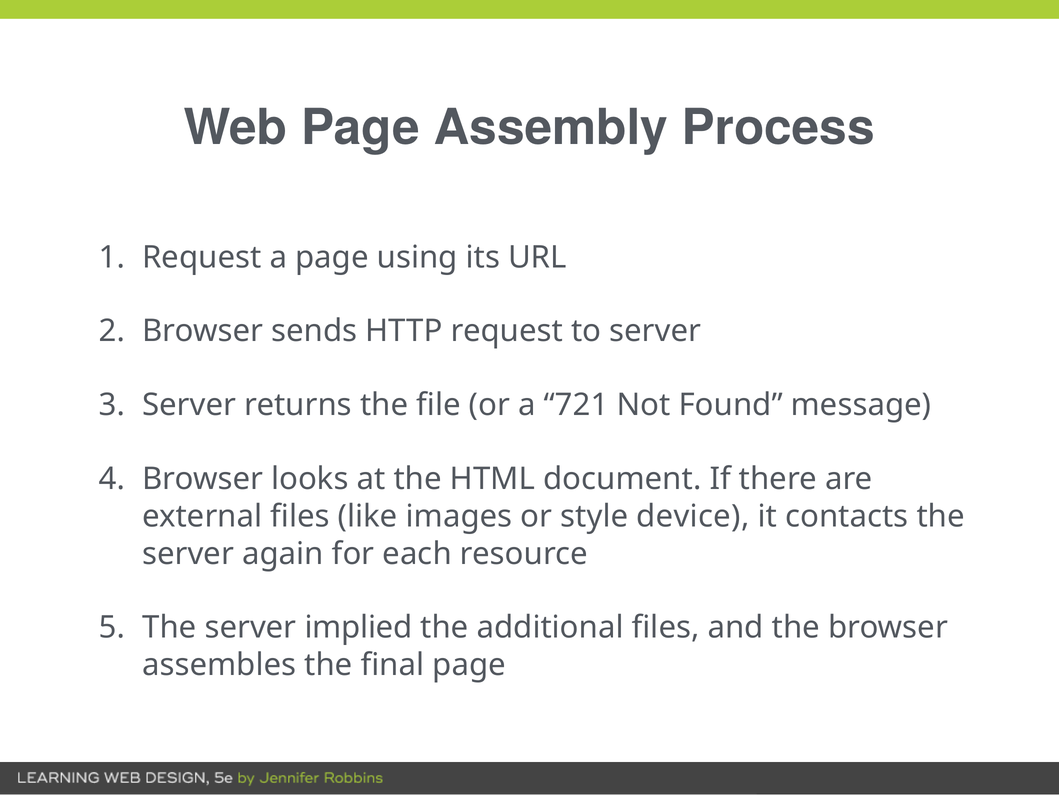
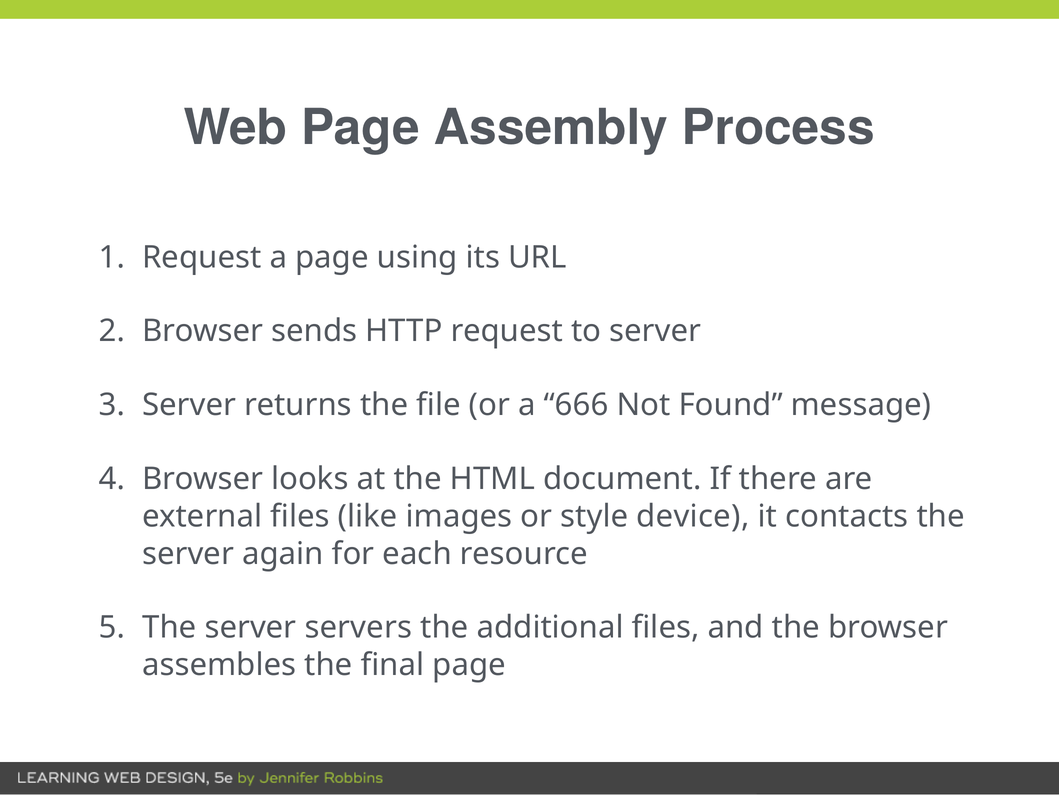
721: 721 -> 666
implied: implied -> servers
